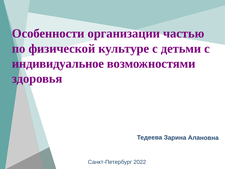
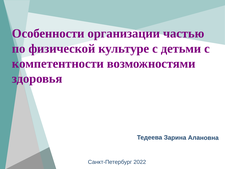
индивидуальное: индивидуальное -> компетентности
